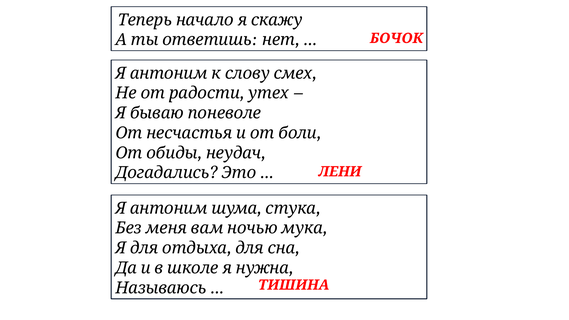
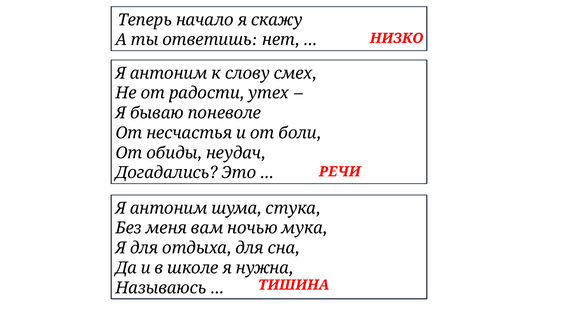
БОЧОК: БОЧОК -> НИЗКО
ЛЕНИ: ЛЕНИ -> РЕЧИ
